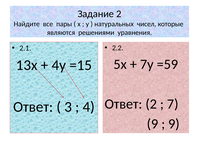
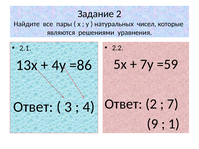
=15: =15 -> =86
9 at (174, 124): 9 -> 1
